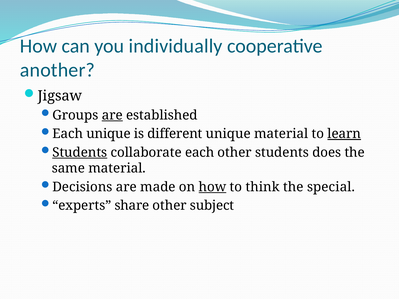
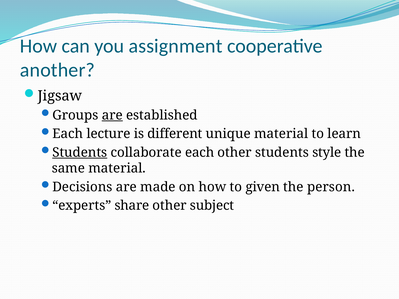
individually: individually -> assignment
Each unique: unique -> lecture
learn underline: present -> none
does: does -> style
how at (212, 187) underline: present -> none
think: think -> given
special: special -> person
